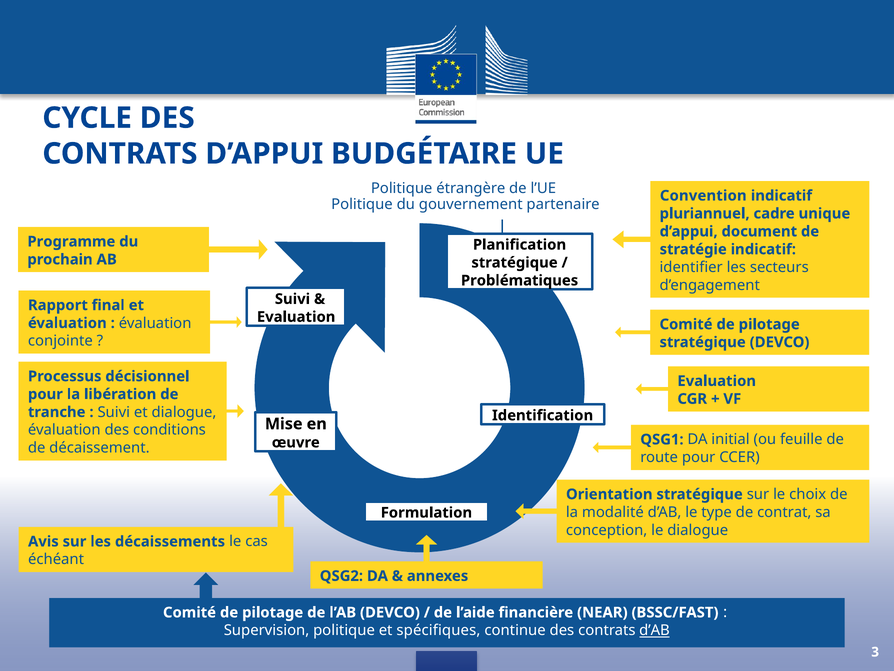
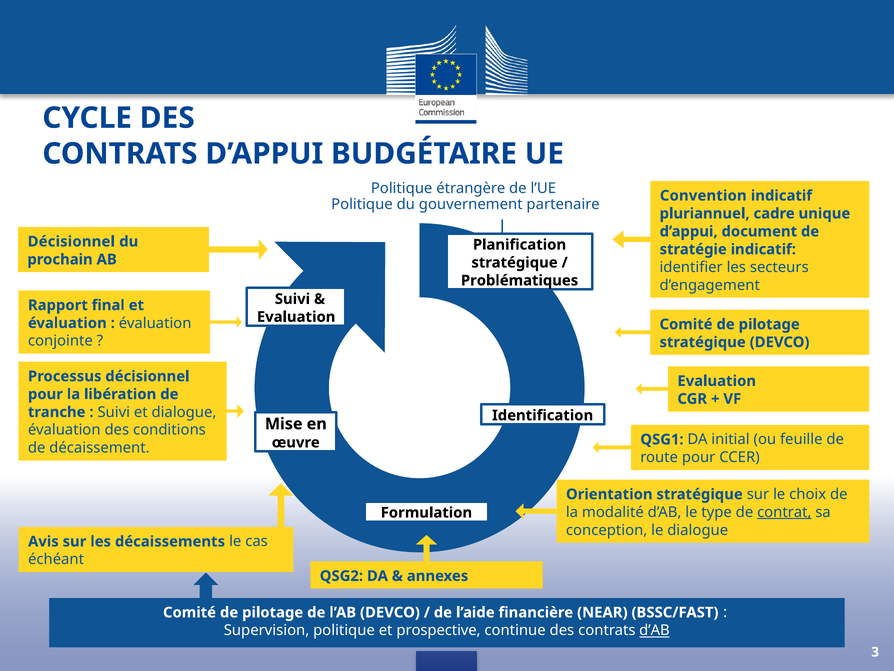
Programme at (71, 241): Programme -> Décisionnel
contrat underline: none -> present
spécifiques: spécifiques -> prospective
